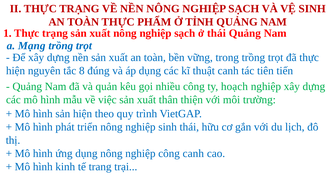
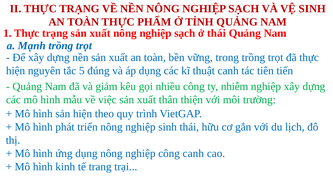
Mạng: Mạng -> Mạnh
8: 8 -> 5
quản: quản -> giảm
hoạch: hoạch -> nhiễm
